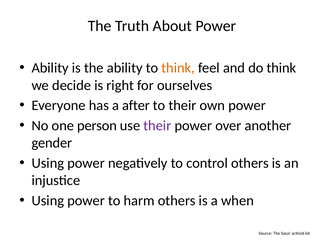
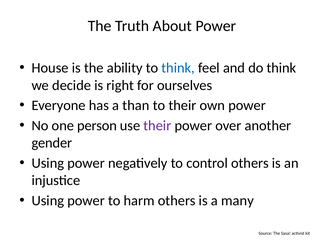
Ability at (50, 68): Ability -> House
think at (178, 68) colour: orange -> blue
after: after -> than
when: when -> many
